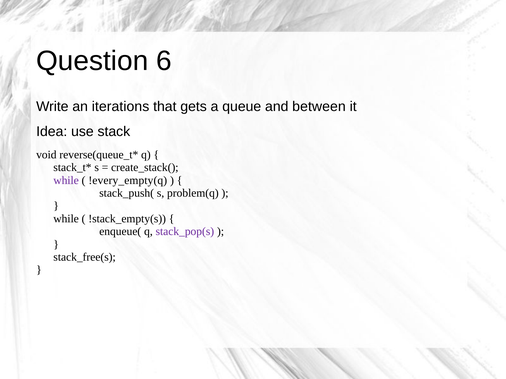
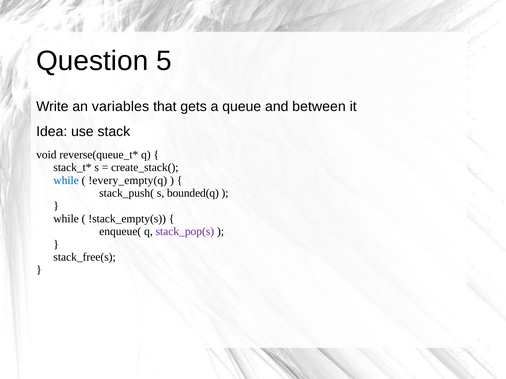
6: 6 -> 5
iterations: iterations -> variables
while at (66, 180) colour: purple -> blue
problem(q: problem(q -> bounded(q
